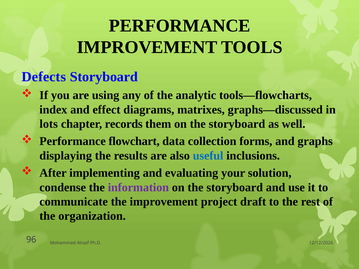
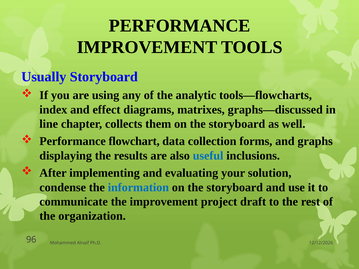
Defects: Defects -> Usually
lots: lots -> line
records: records -> collects
information colour: purple -> blue
